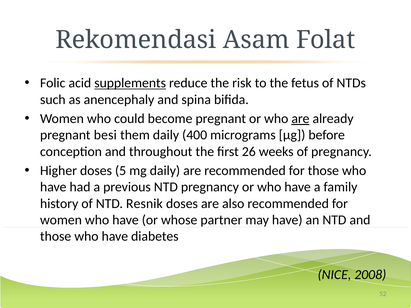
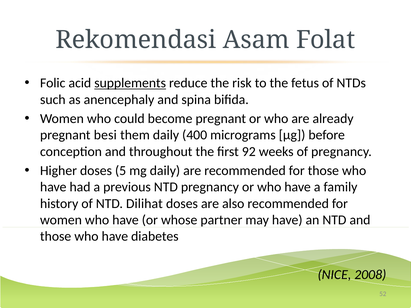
are at (300, 119) underline: present -> none
26: 26 -> 92
Resnik: Resnik -> Dilihat
